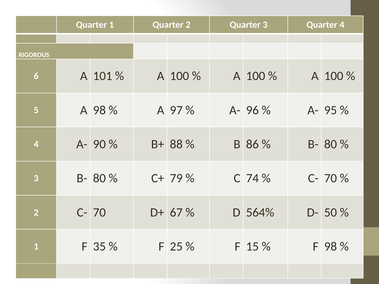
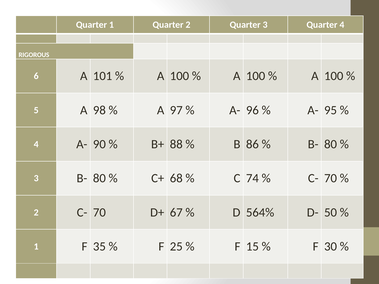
79: 79 -> 68
F 98: 98 -> 30
